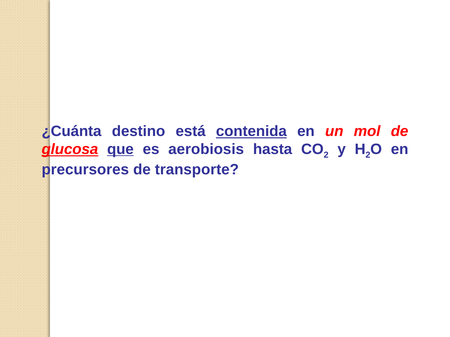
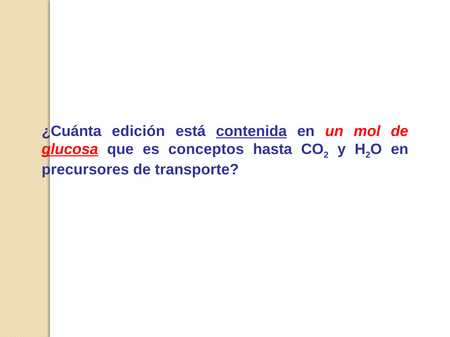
destino: destino -> edición
que underline: present -> none
aerobiosis: aerobiosis -> conceptos
